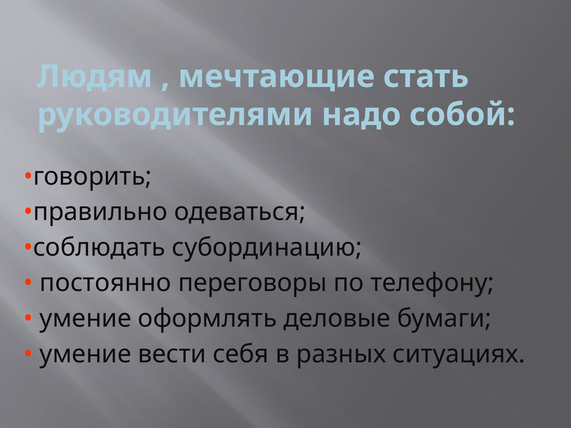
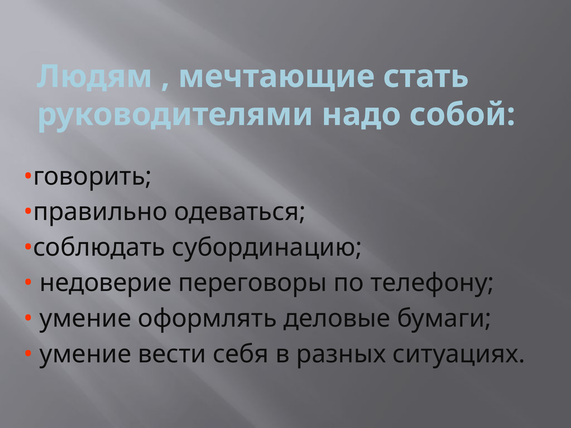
постоянно: постоянно -> недоверие
